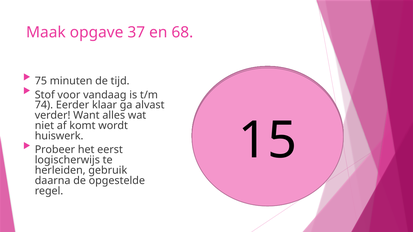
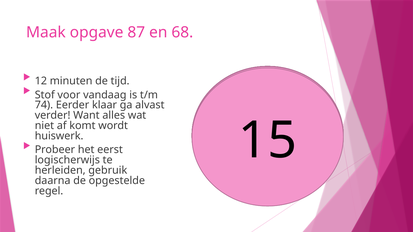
37: 37 -> 87
75 at (41, 81): 75 -> 12
